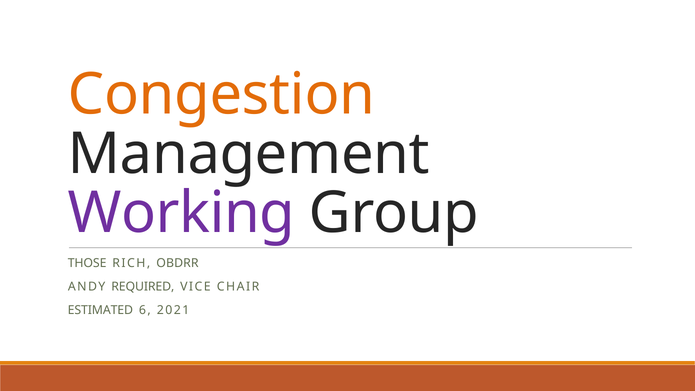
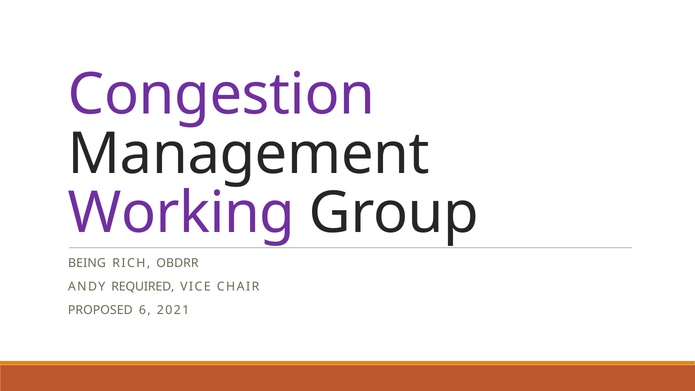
Congestion colour: orange -> purple
THOSE: THOSE -> BEING
ESTIMATED: ESTIMATED -> PROPOSED
